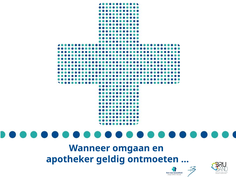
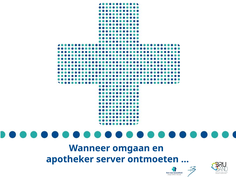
geldig: geldig -> server
